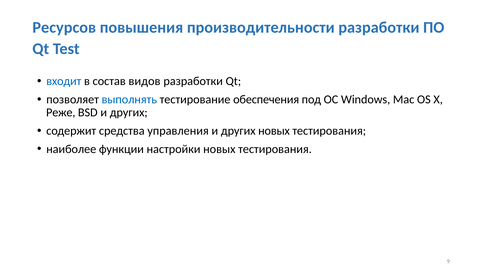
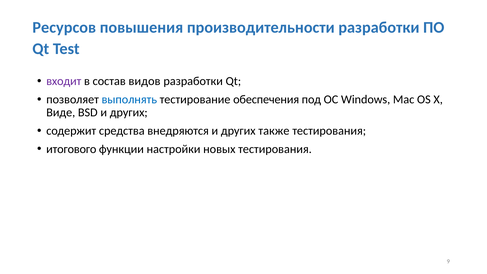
входит colour: blue -> purple
Реже: Реже -> Виде
управления: управления -> внедряются
других новых: новых -> также
наиболее: наиболее -> итогового
